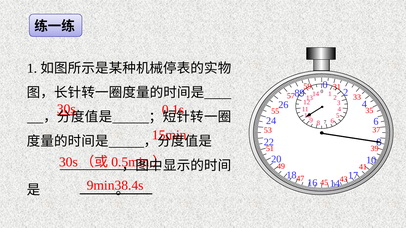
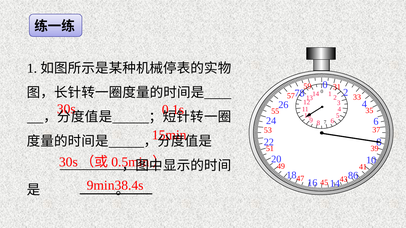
89: 89 -> 78
30s underline: present -> none
17: 17 -> 86
